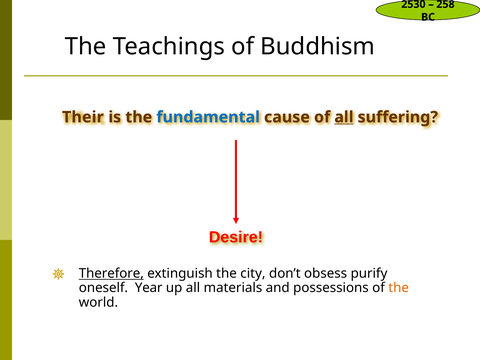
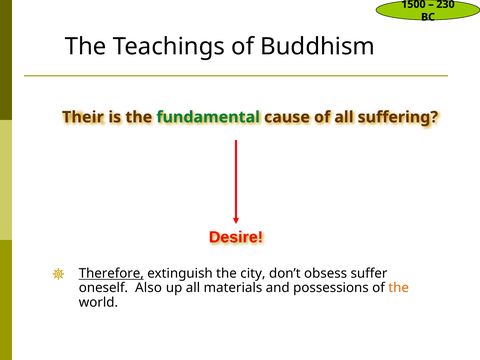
2530: 2530 -> 1500
258: 258 -> 230
fundamental colour: blue -> green
all at (344, 117) underline: present -> none
purify: purify -> suffer
Year: Year -> Also
